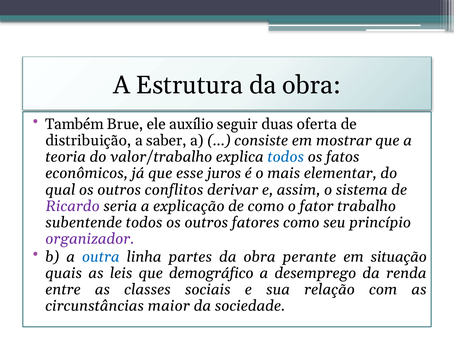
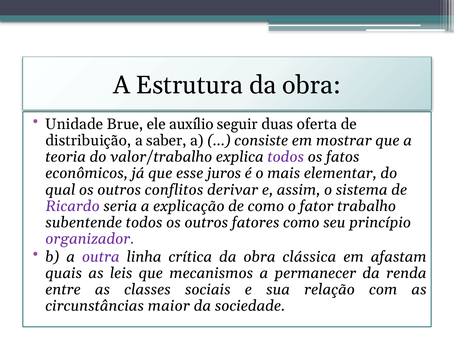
Também: Também -> Unidade
todos at (286, 157) colour: blue -> purple
outra colour: blue -> purple
partes: partes -> crítica
perante: perante -> clássica
situação: situação -> afastam
demográfico: demográfico -> mecanismos
desemprego: desemprego -> permanecer
